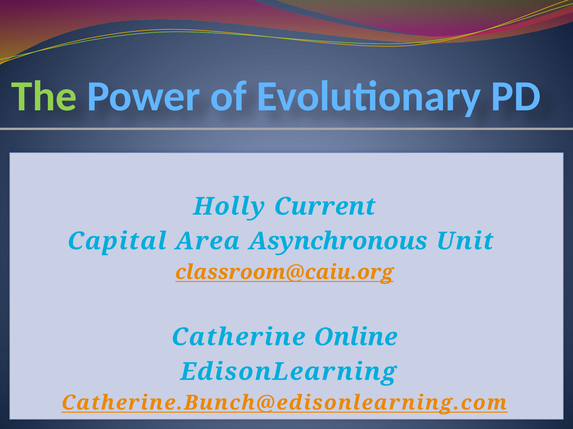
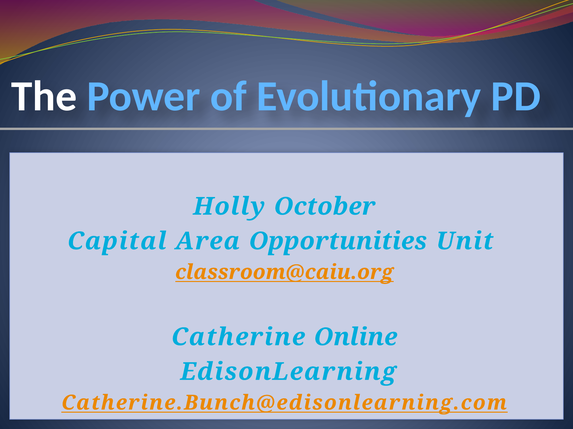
The colour: light green -> white
Current: Current -> October
Asynchronous: Asynchronous -> Opportunities
